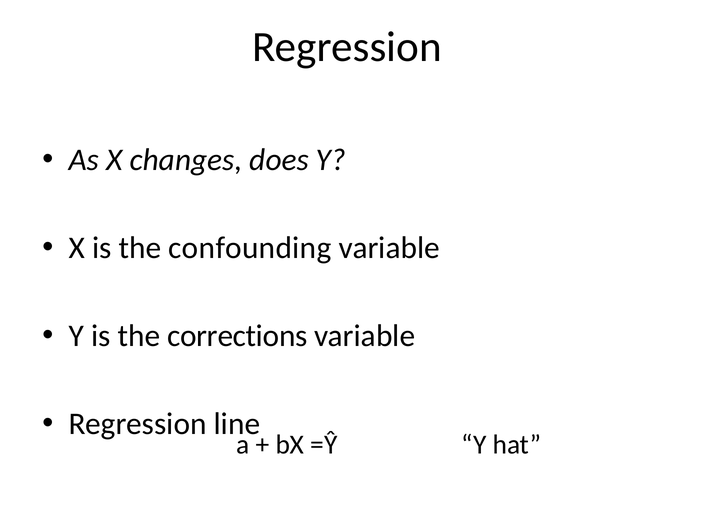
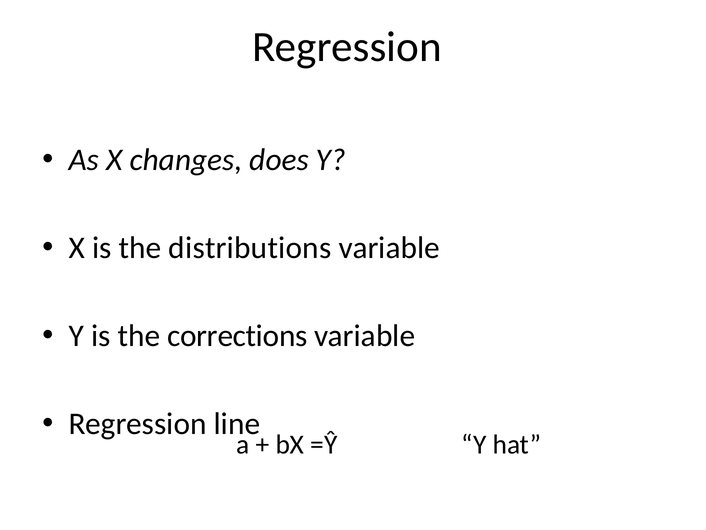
confounding: confounding -> distributions
